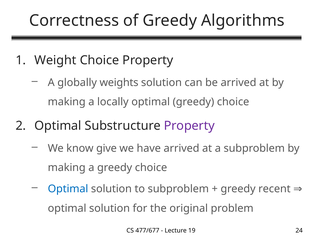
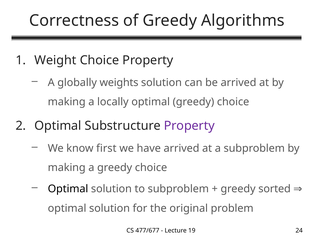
give: give -> first
Optimal at (68, 189) colour: blue -> black
recent: recent -> sorted
